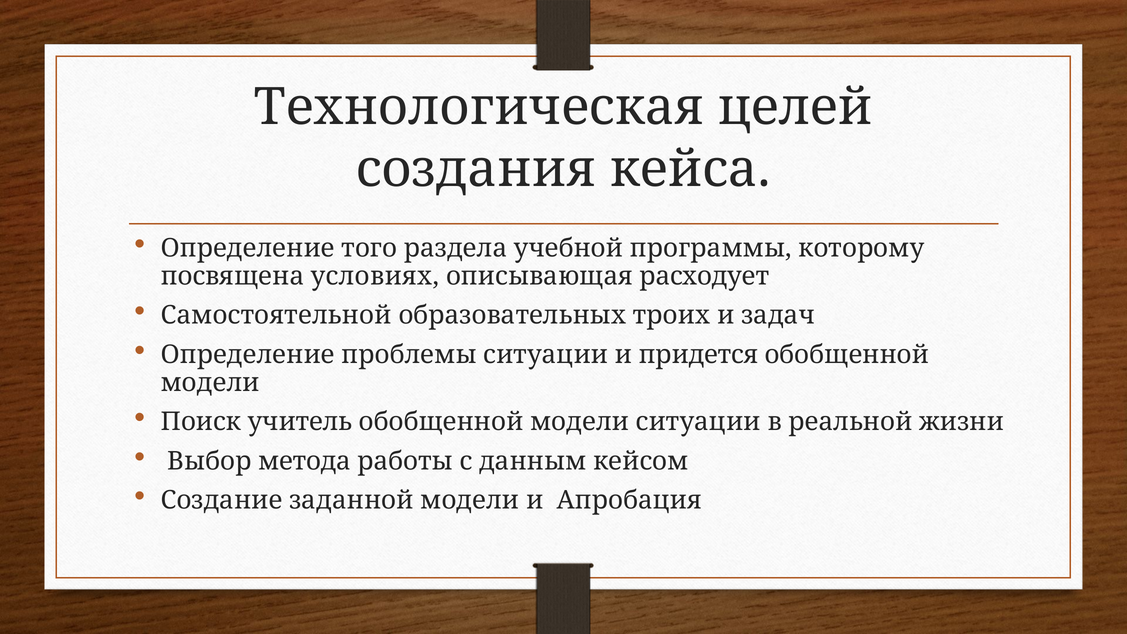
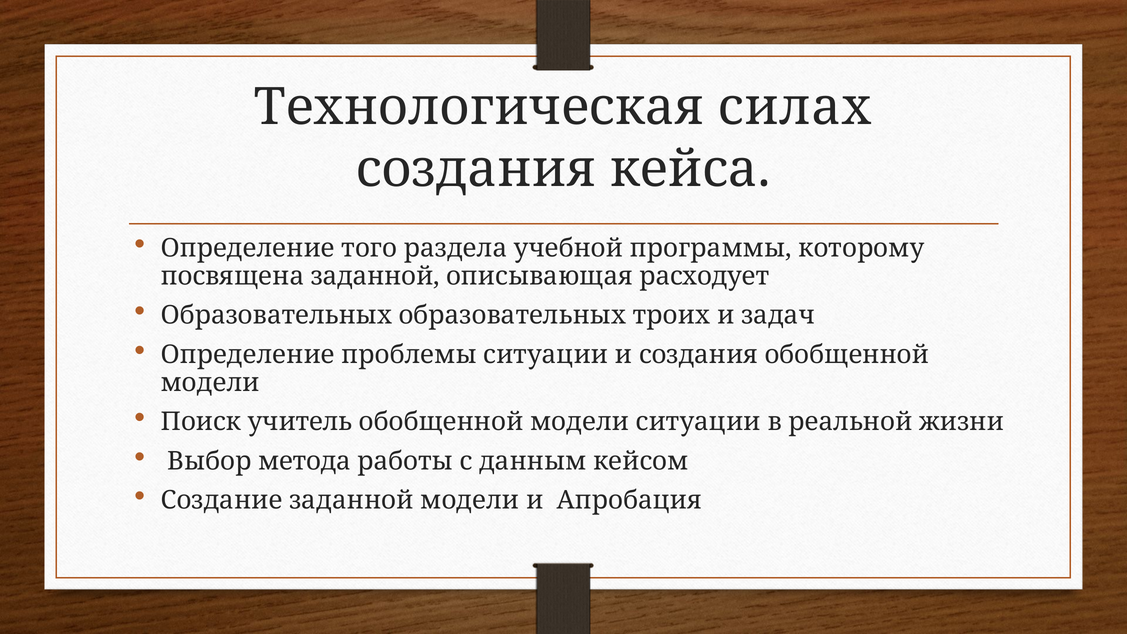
целей: целей -> силах
посвящена условиях: условиях -> заданной
Самостоятельной at (276, 315): Самостоятельной -> Образовательных
и придется: придется -> создания
